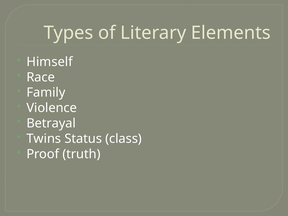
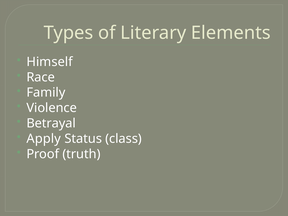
Twins: Twins -> Apply
